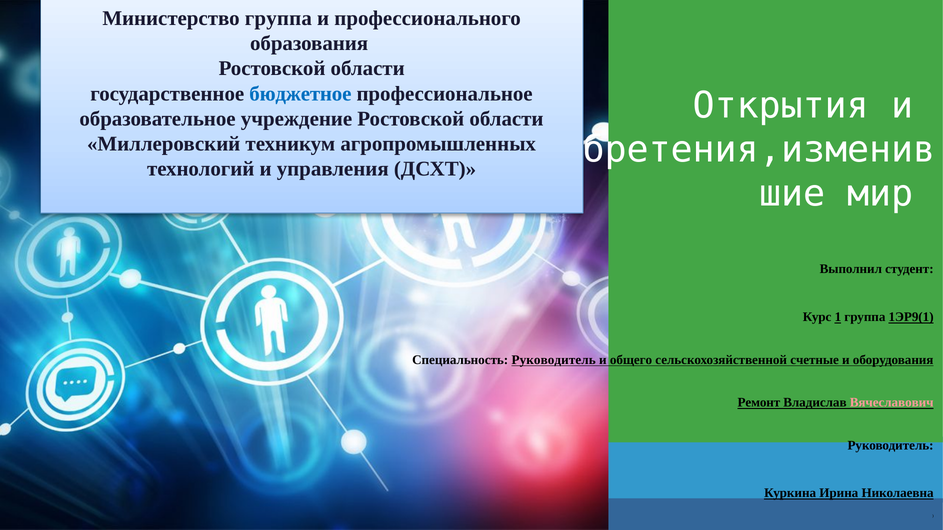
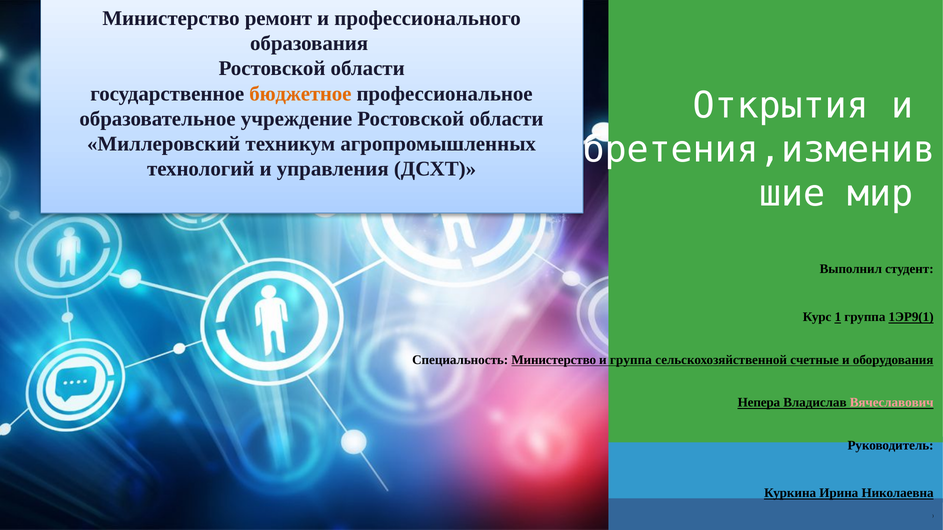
Министерство группа: группа -> ремонт
бюджетное colour: blue -> orange
Специальность Руководитель: Руководитель -> Министерство
и общего: общего -> группа
Ремонт: Ремонт -> Непера
